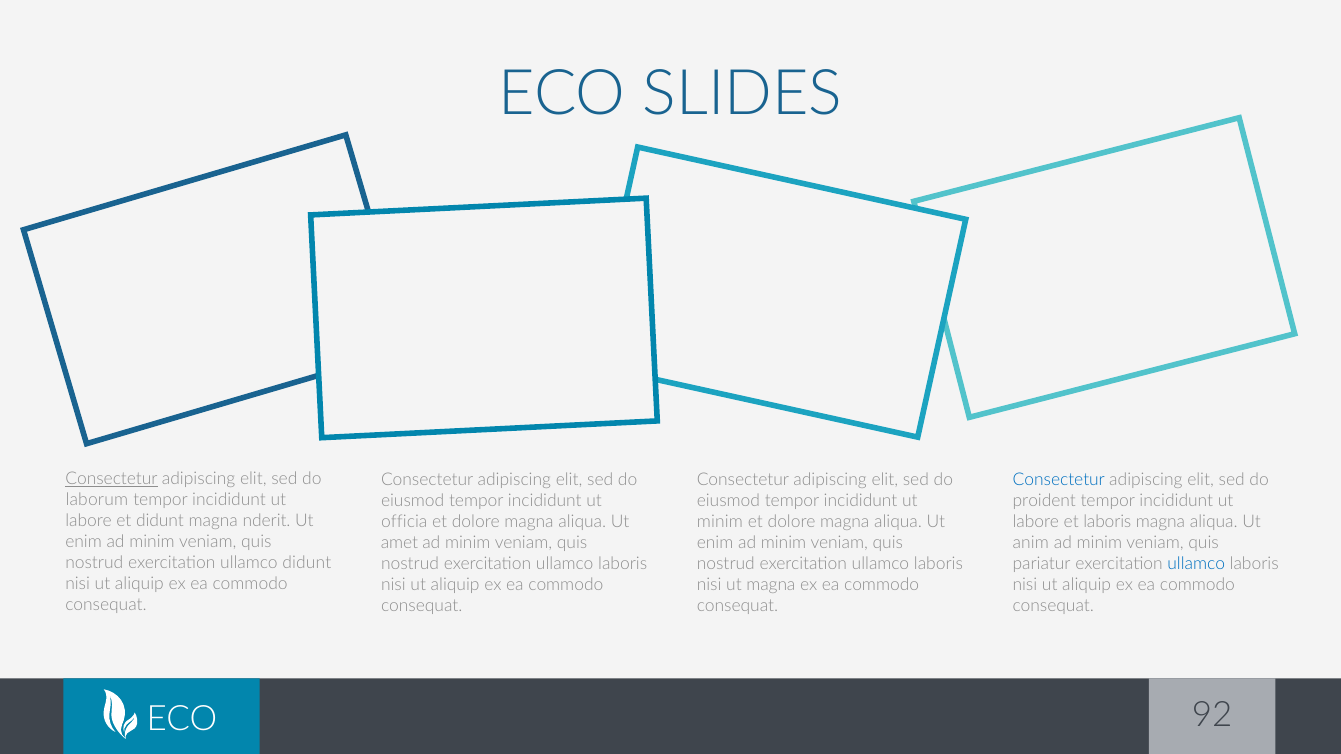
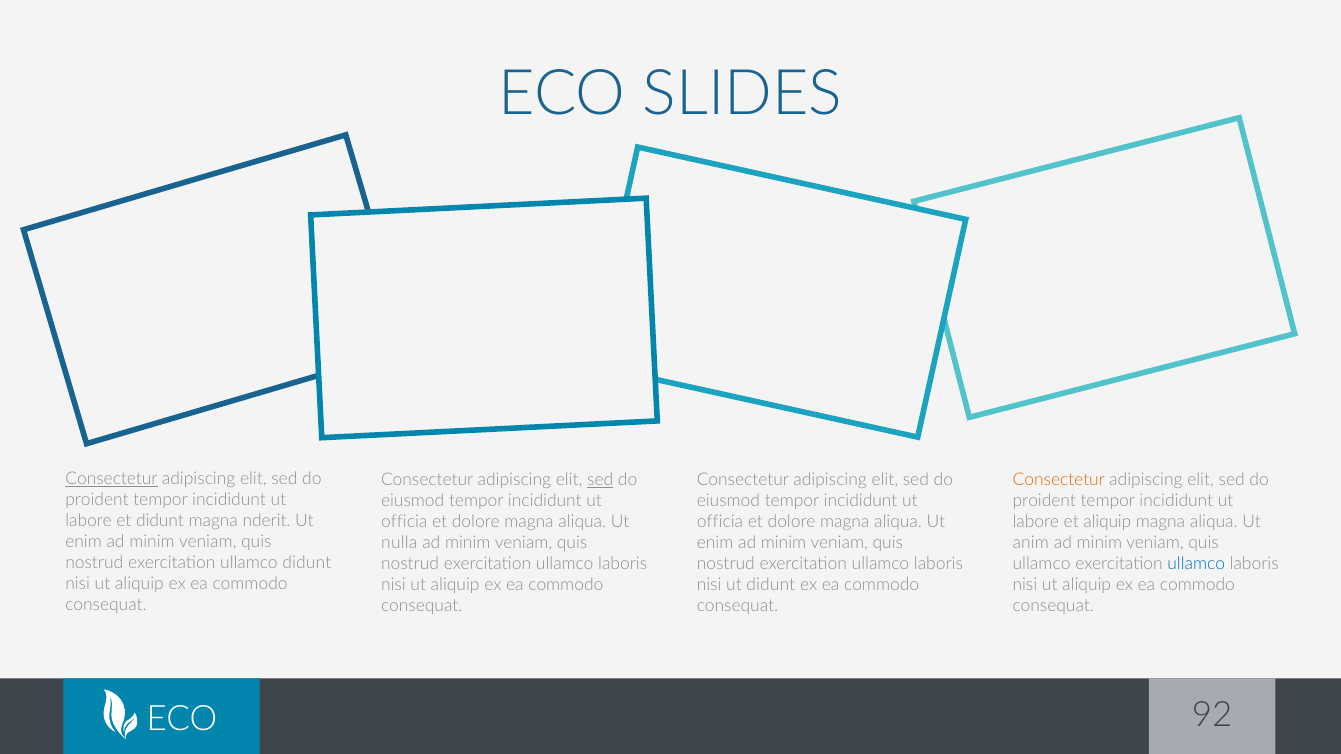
sed at (600, 480) underline: none -> present
Consectetur at (1059, 480) colour: blue -> orange
laborum at (97, 500): laborum -> proident
minim at (720, 522): minim -> officia
et laboris: laboris -> aliquip
amet: amet -> nulla
pariatur at (1042, 564): pariatur -> ullamco
ut magna: magna -> didunt
